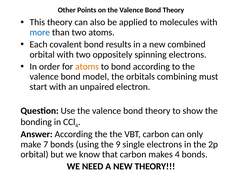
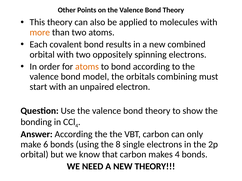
more colour: blue -> orange
7: 7 -> 6
9: 9 -> 8
